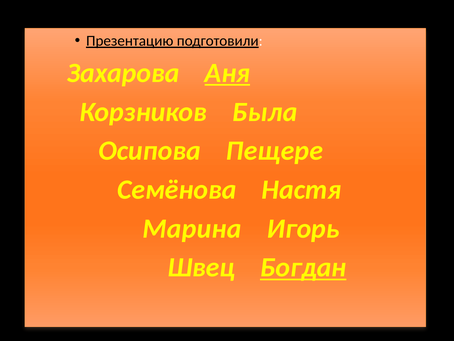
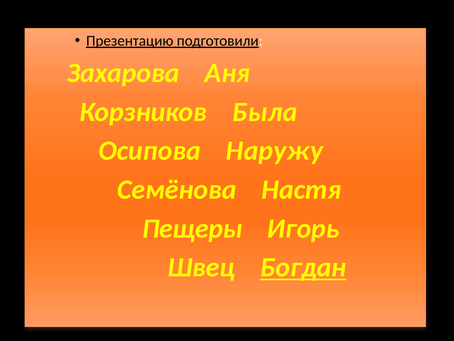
Аня underline: present -> none
Пещере: Пещере -> Наружу
Марина: Марина -> Пещеры
